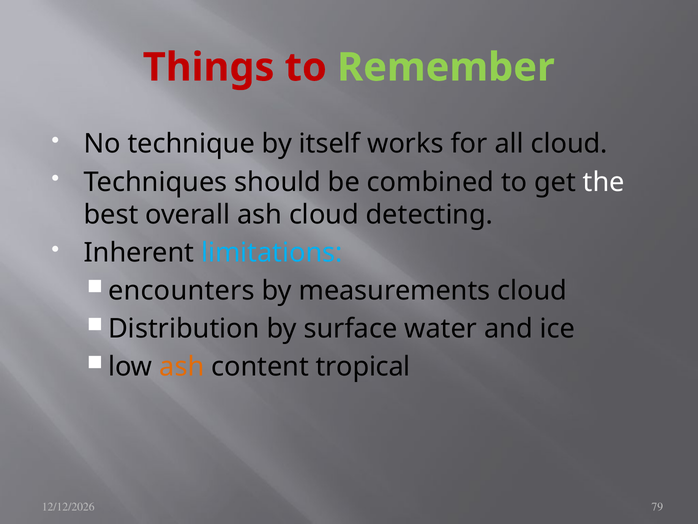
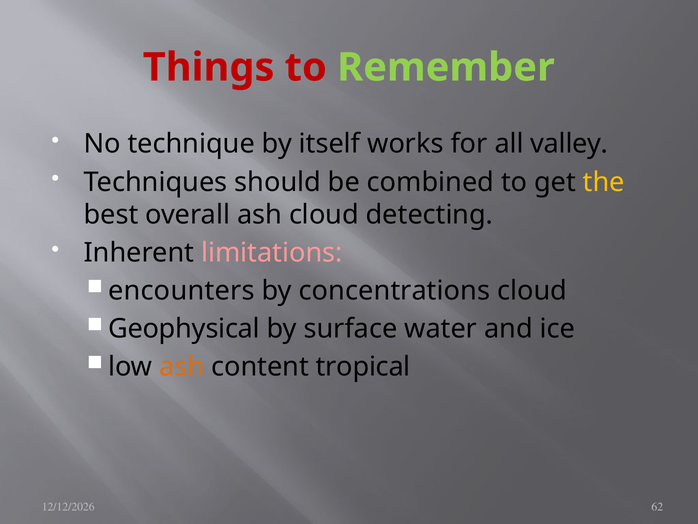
all cloud: cloud -> valley
the colour: white -> yellow
limitations colour: light blue -> pink
measurements: measurements -> concentrations
Distribution: Distribution -> Geophysical
79: 79 -> 62
